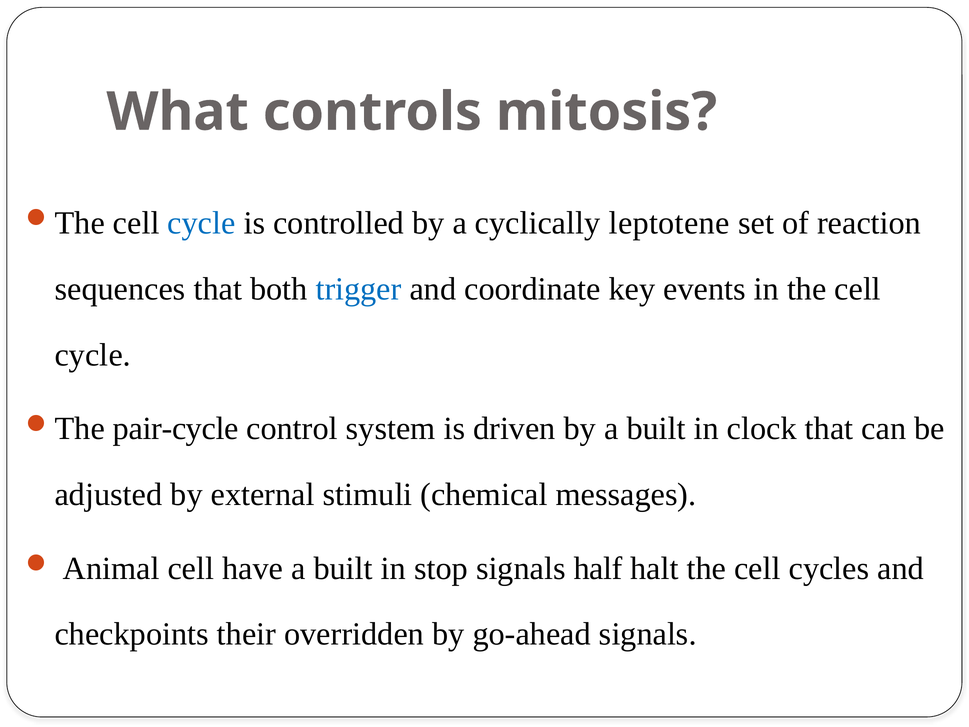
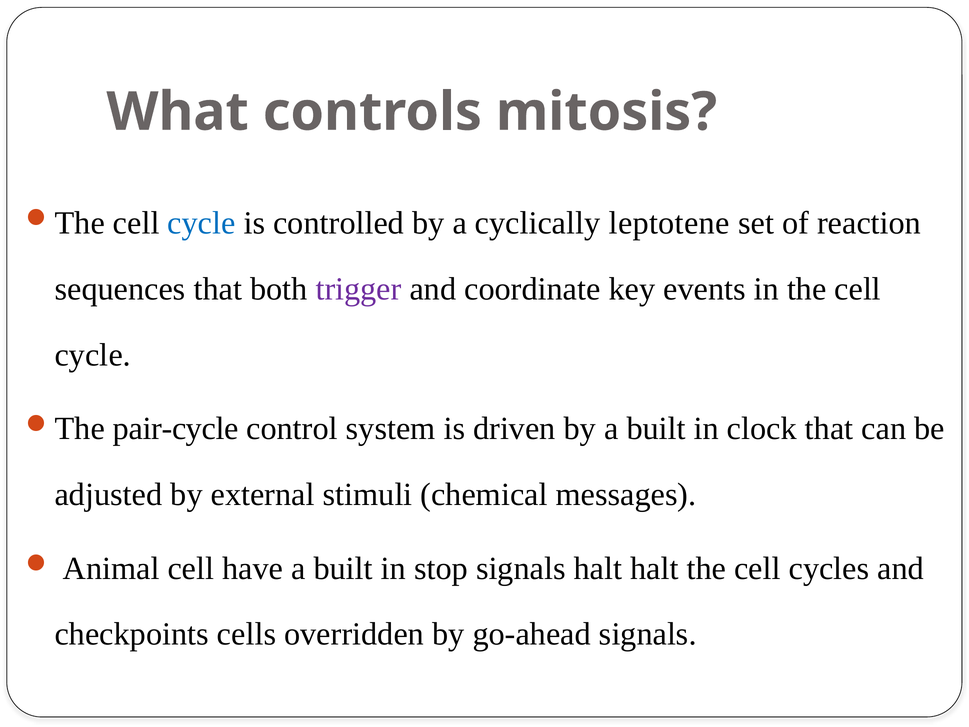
trigger colour: blue -> purple
signals half: half -> halt
their: their -> cells
